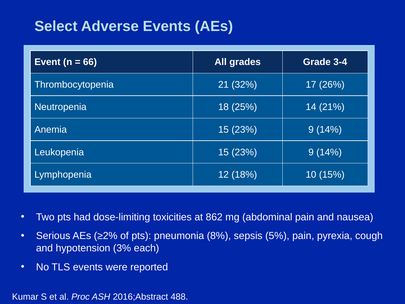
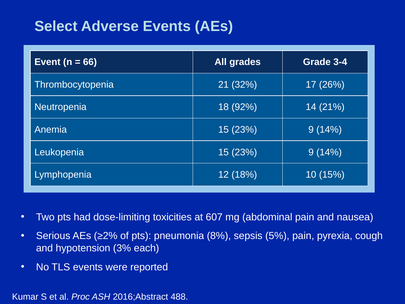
25%: 25% -> 92%
862: 862 -> 607
